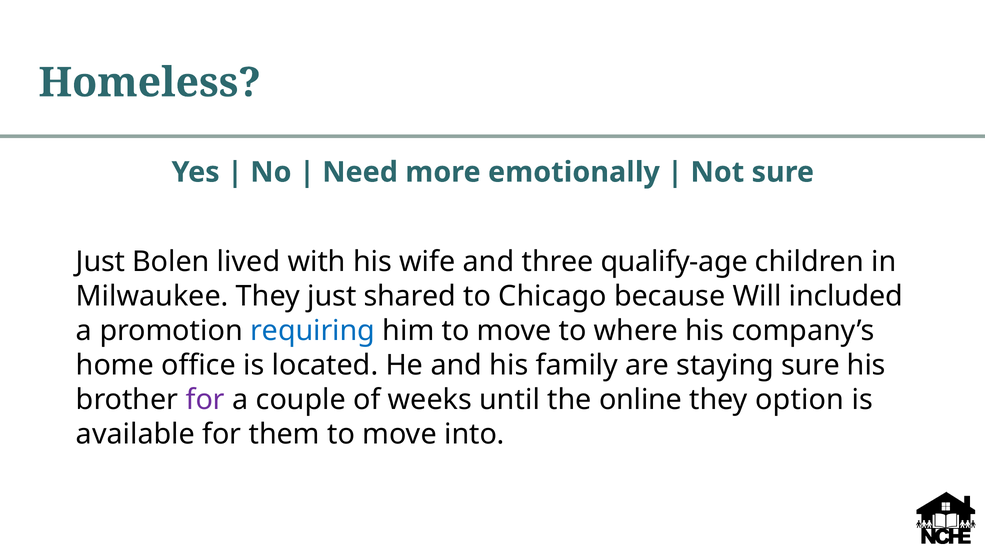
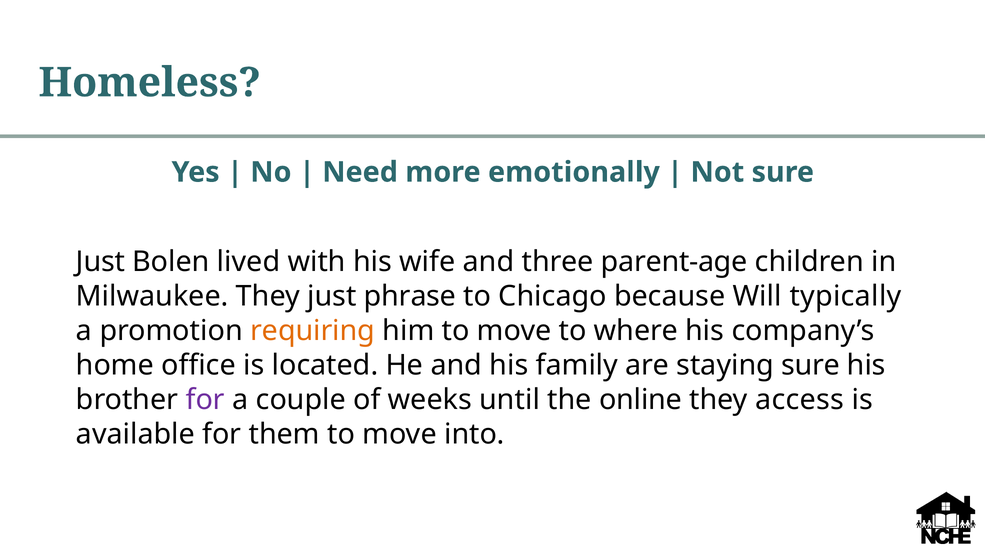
qualify-age: qualify-age -> parent-age
shared: shared -> phrase
included: included -> typically
requiring colour: blue -> orange
option: option -> access
